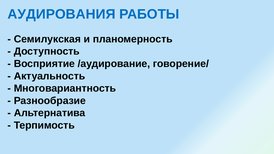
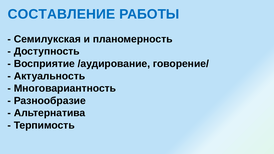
АУДИРОВАНИЯ: АУДИРОВАНИЯ -> СОСТАВЛЕНИЕ
